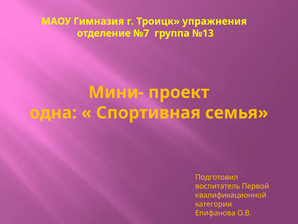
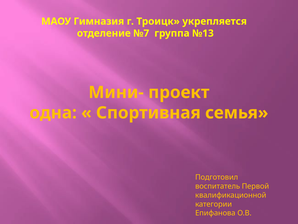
упражнения: упражнения -> укрепляется
